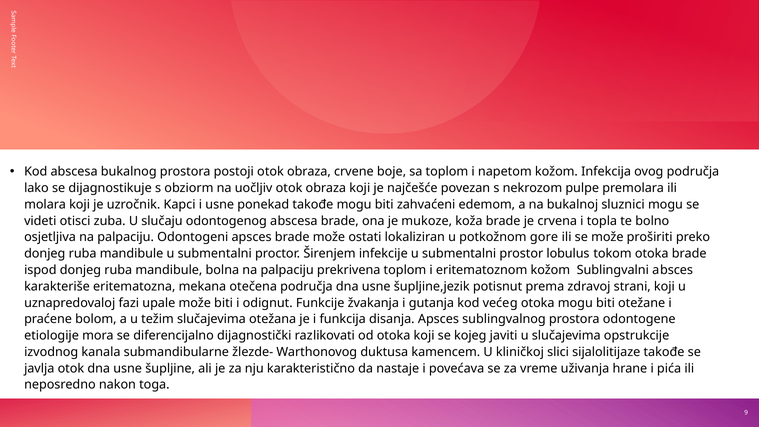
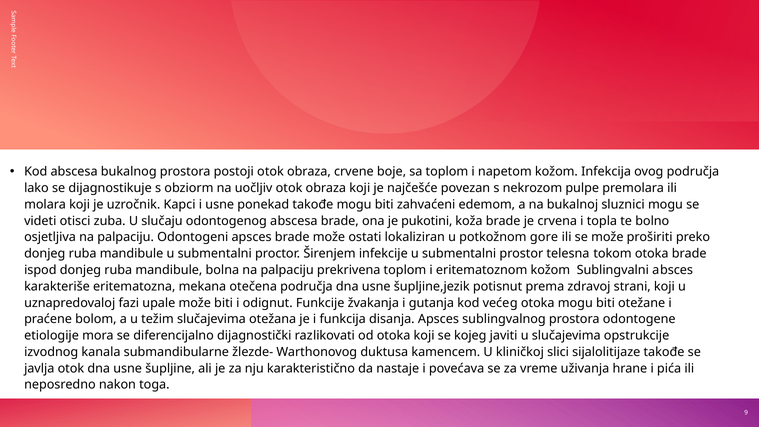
mukoze: mukoze -> pukotini
lobulus: lobulus -> telesna
